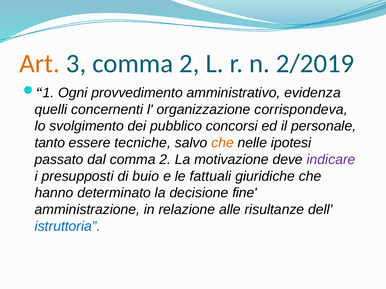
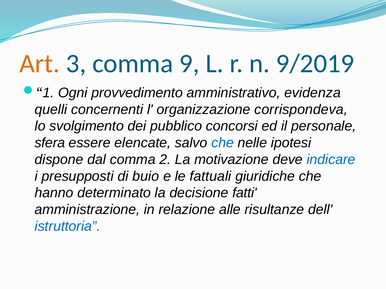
3 comma 2: 2 -> 9
2/2019: 2/2019 -> 9/2019
tanto: tanto -> sfera
tecniche: tecniche -> elencate
che at (223, 143) colour: orange -> blue
passato: passato -> dispone
indicare colour: purple -> blue
fine: fine -> fatti
